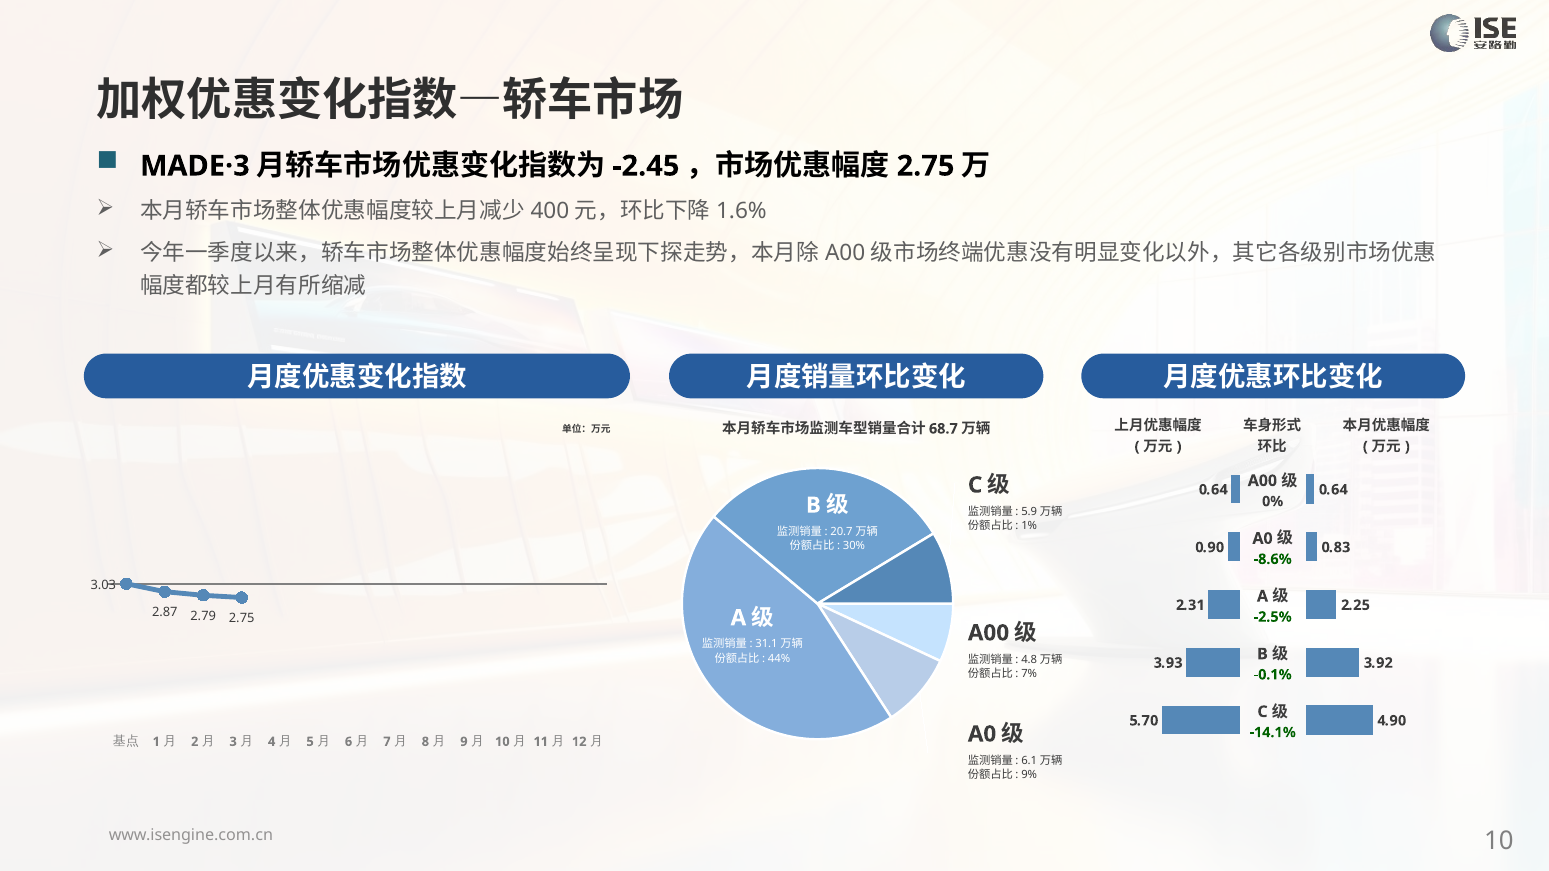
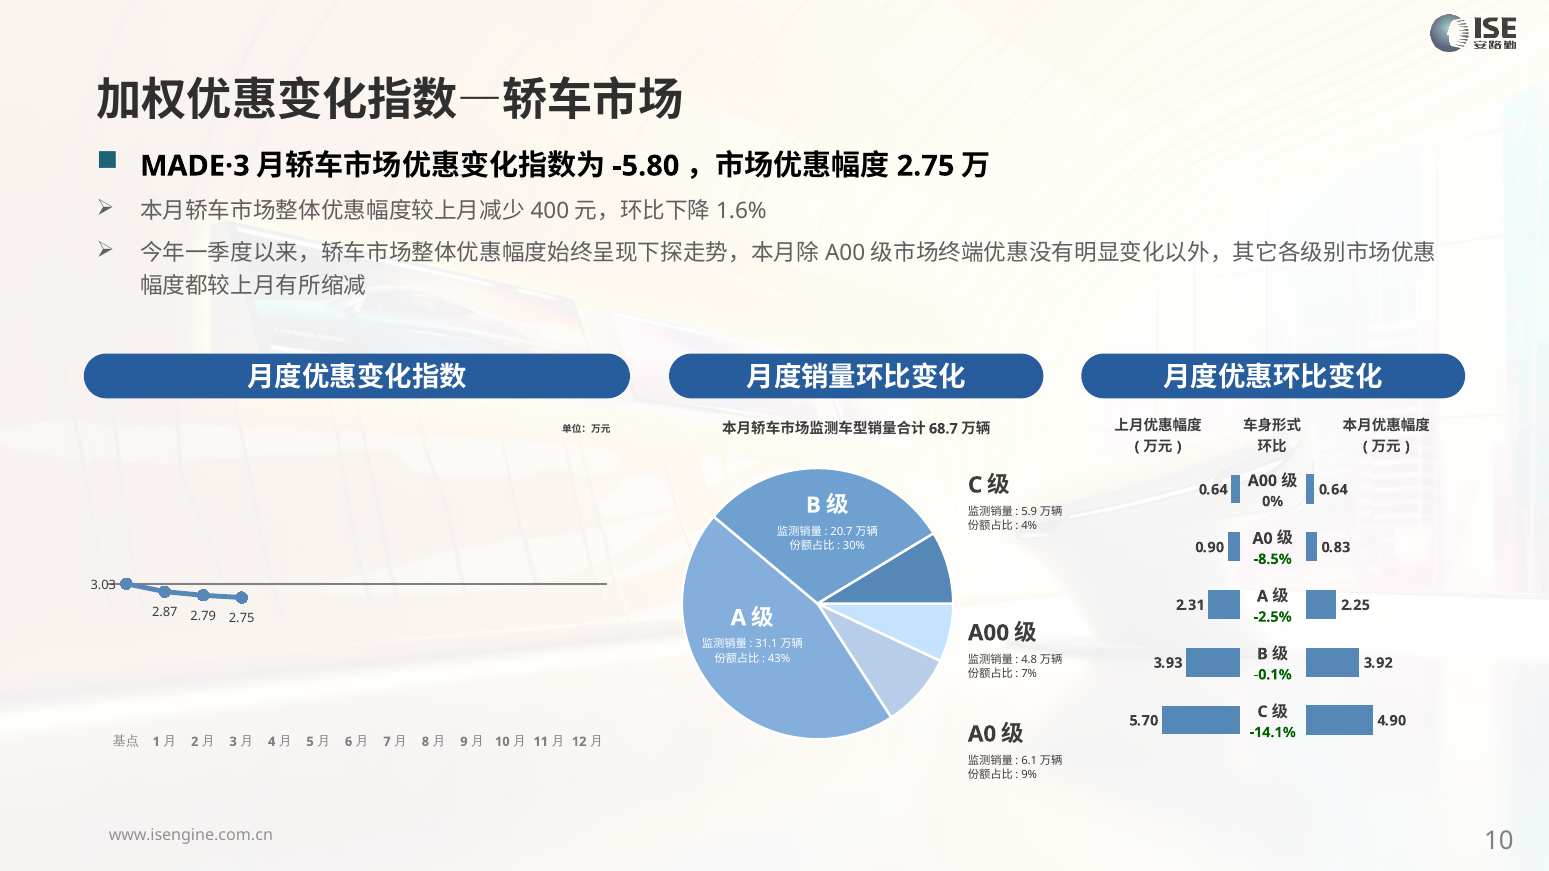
-2.45: -2.45 -> -5.80
1%: 1% -> 4%
-8.6%: -8.6% -> -8.5%
44%: 44% -> 43%
